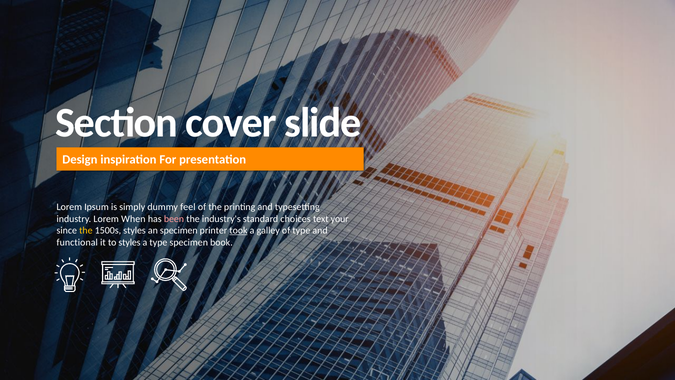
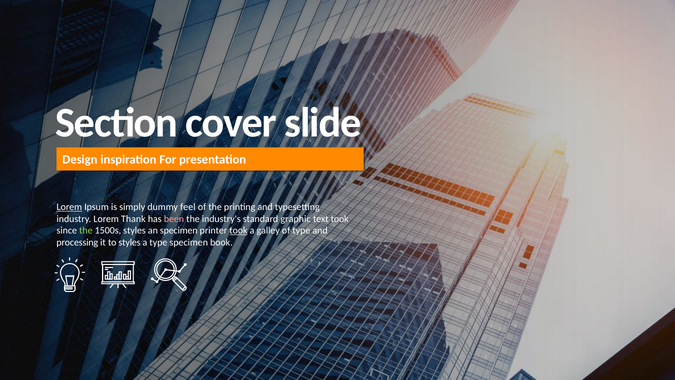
Lorem at (69, 207) underline: none -> present
When: When -> Thank
choices: choices -> graphic
text your: your -> took
the at (86, 230) colour: yellow -> light green
functional: functional -> processing
